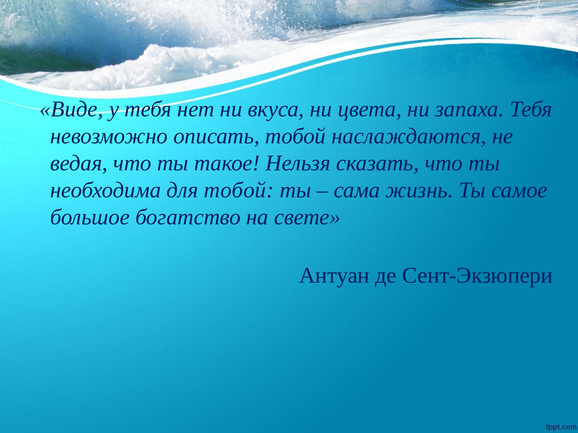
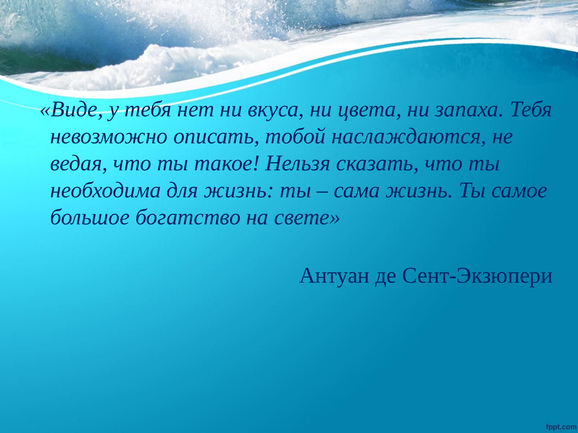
для тобой: тобой -> жизнь
